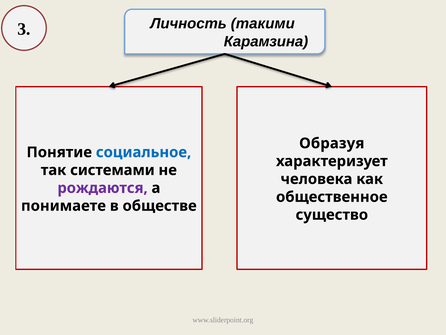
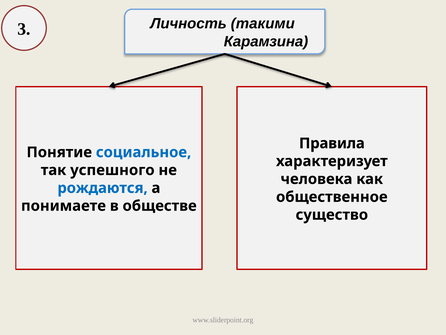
Образуя: Образуя -> Правила
системами: системами -> успешного
рождаются colour: purple -> blue
